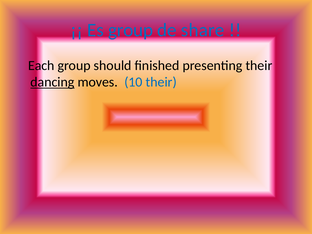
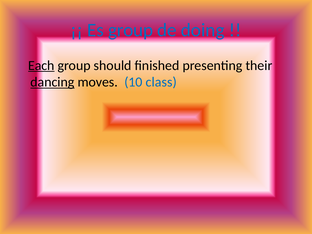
share: share -> doing
Each underline: none -> present
10 their: their -> class
